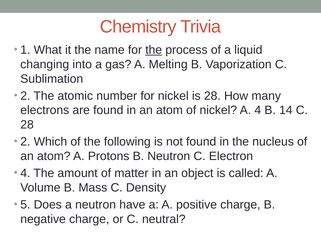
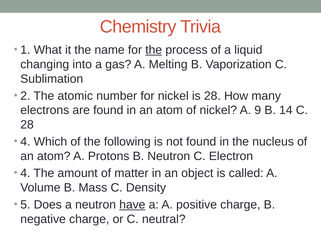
A 4: 4 -> 9
2 at (25, 142): 2 -> 4
have underline: none -> present
